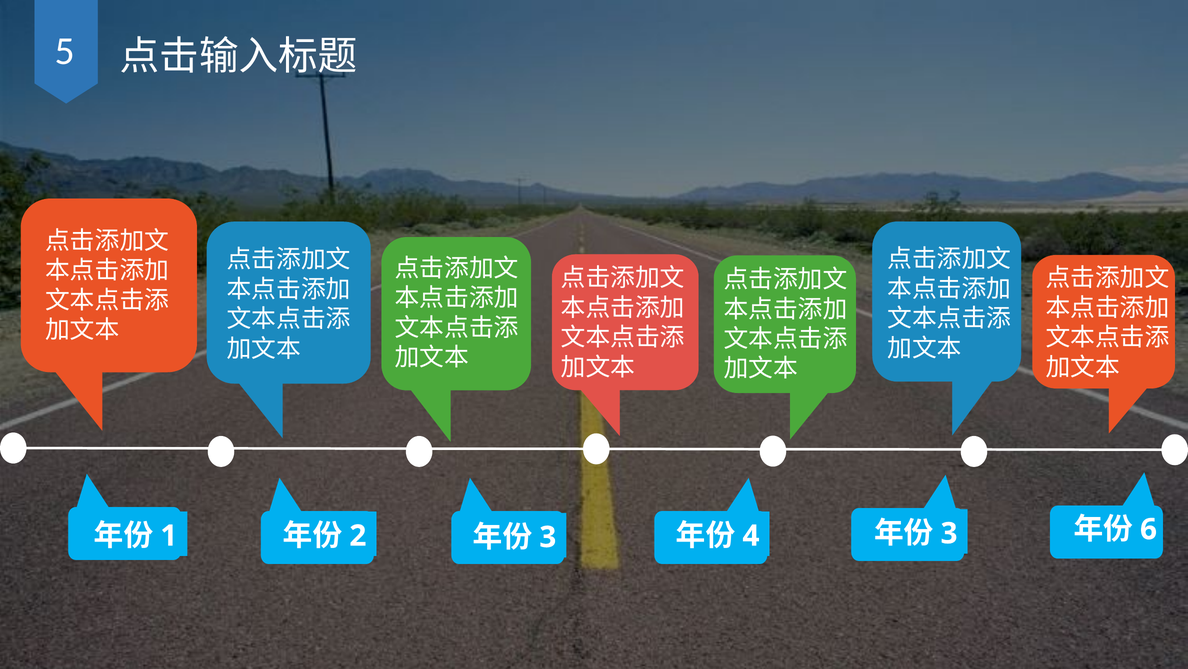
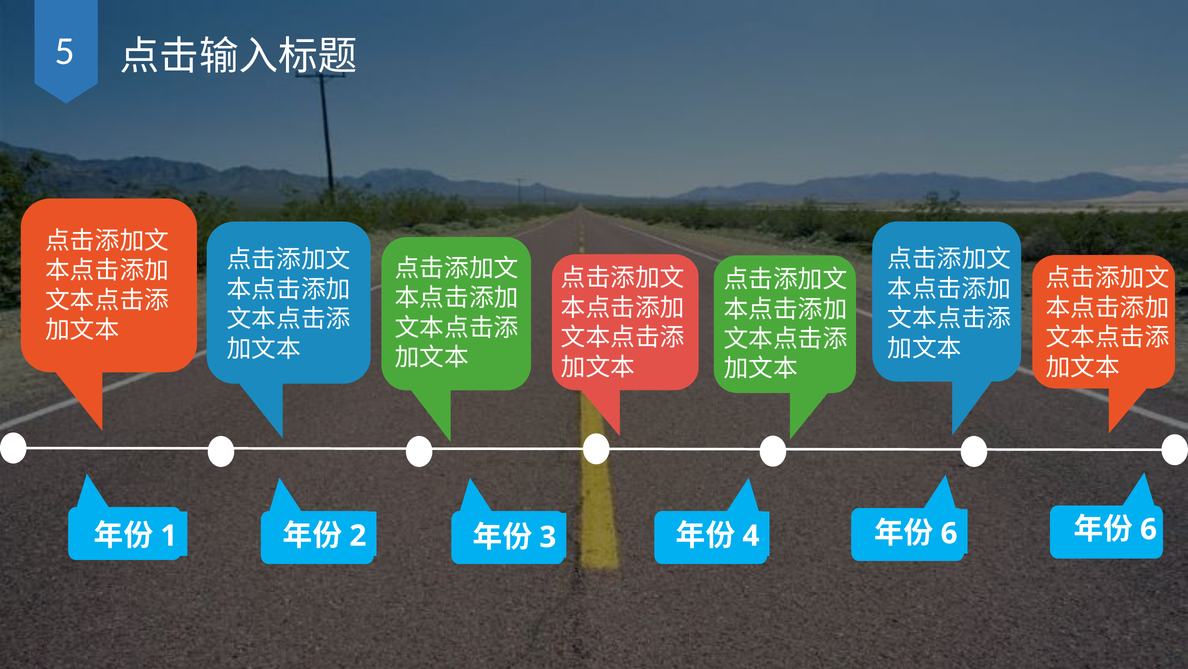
3 at (949, 533): 3 -> 6
